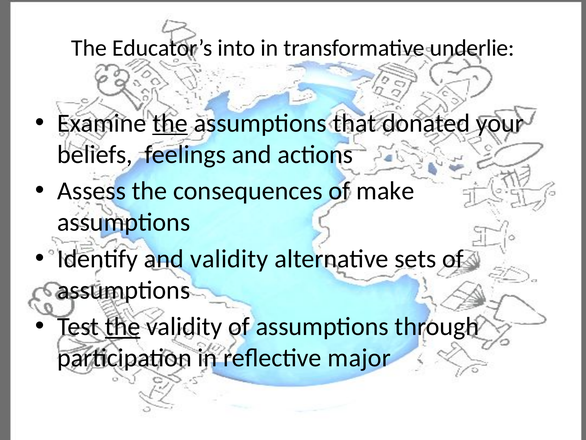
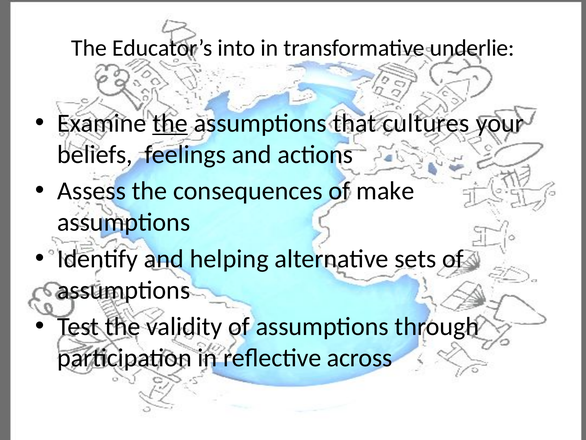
donated: donated -> cultures
and validity: validity -> helping
the at (123, 326) underline: present -> none
major: major -> across
